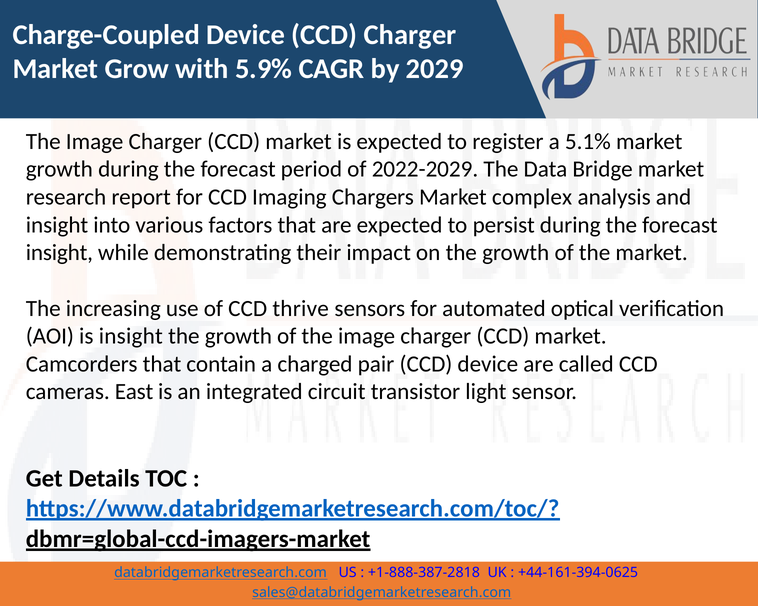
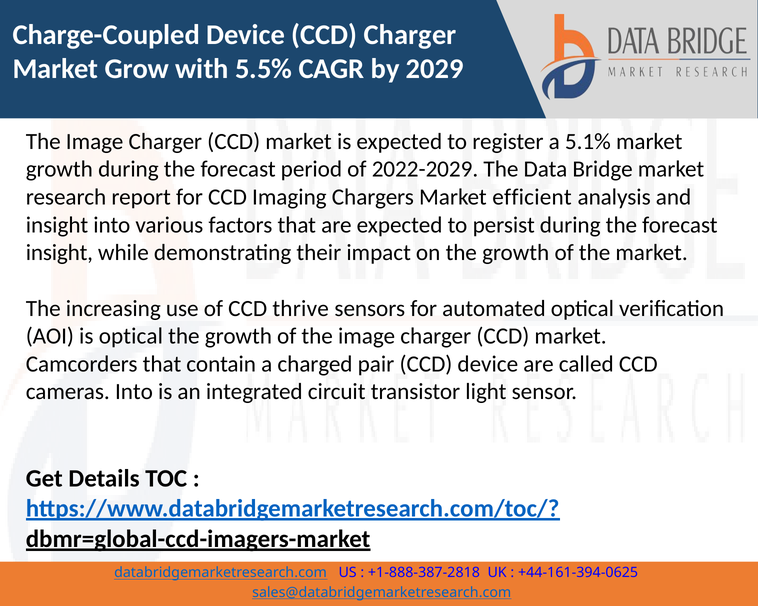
5.9%: 5.9% -> 5.5%
complex: complex -> efficient
is insight: insight -> optical
cameras East: East -> Into
